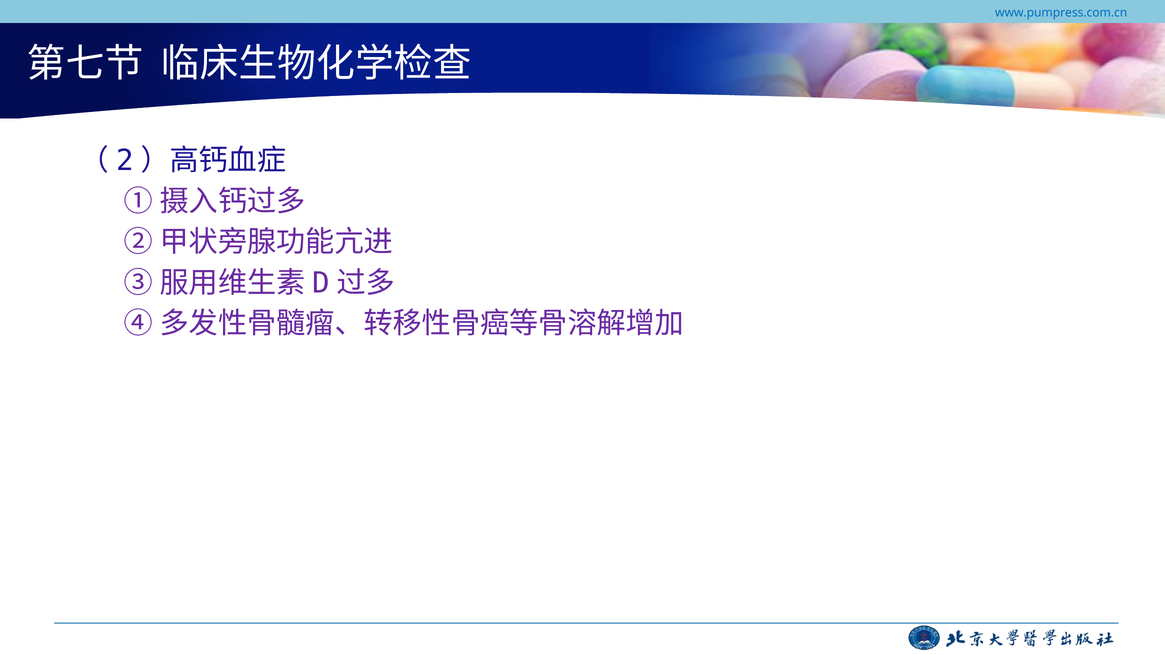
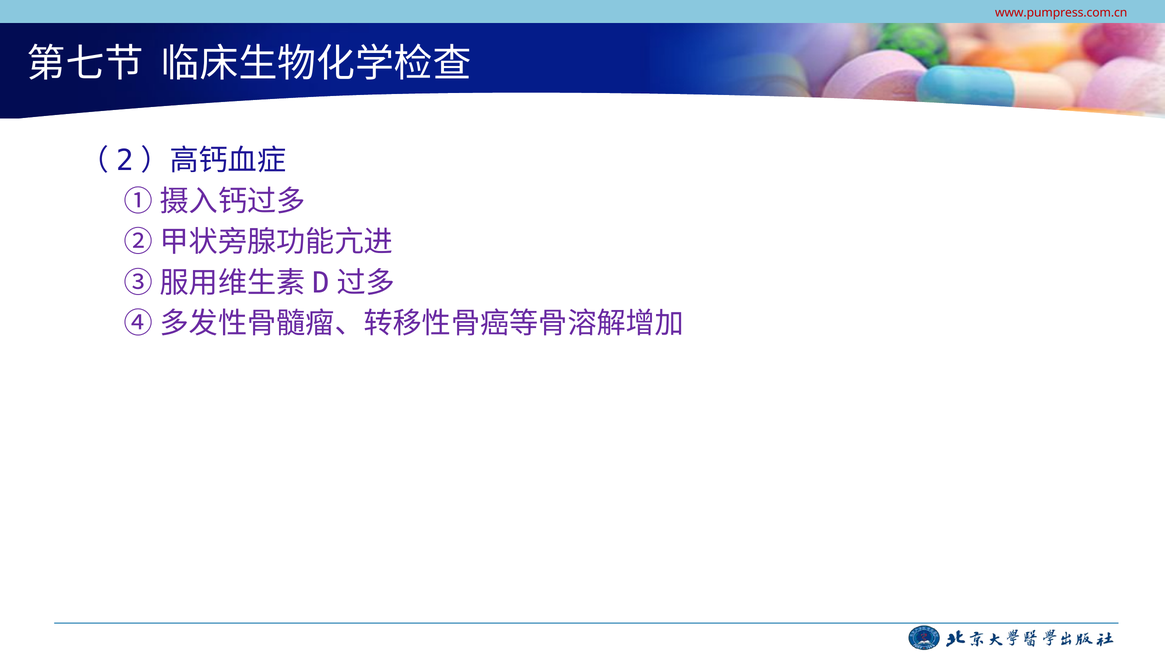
www.pumpress.com.cn colour: blue -> red
